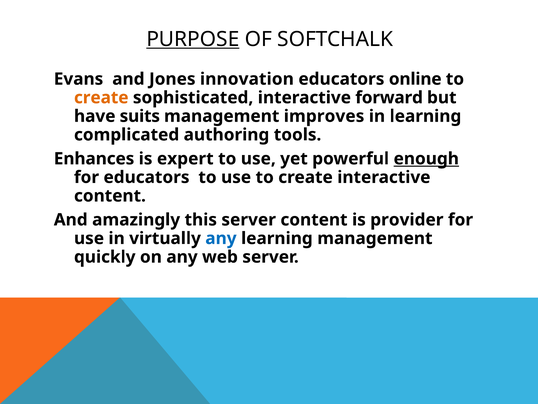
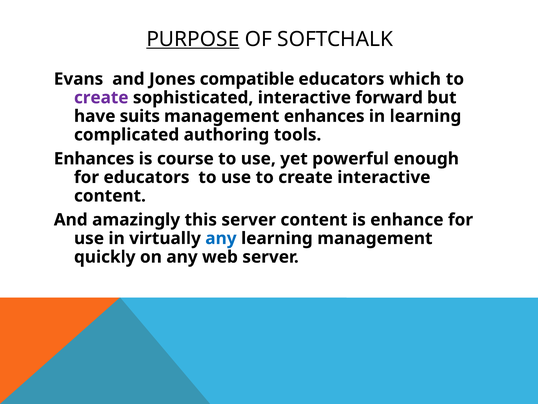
innovation: innovation -> compatible
online: online -> which
create at (101, 98) colour: orange -> purple
management improves: improves -> enhances
expert: expert -> course
enough underline: present -> none
provider: provider -> enhance
